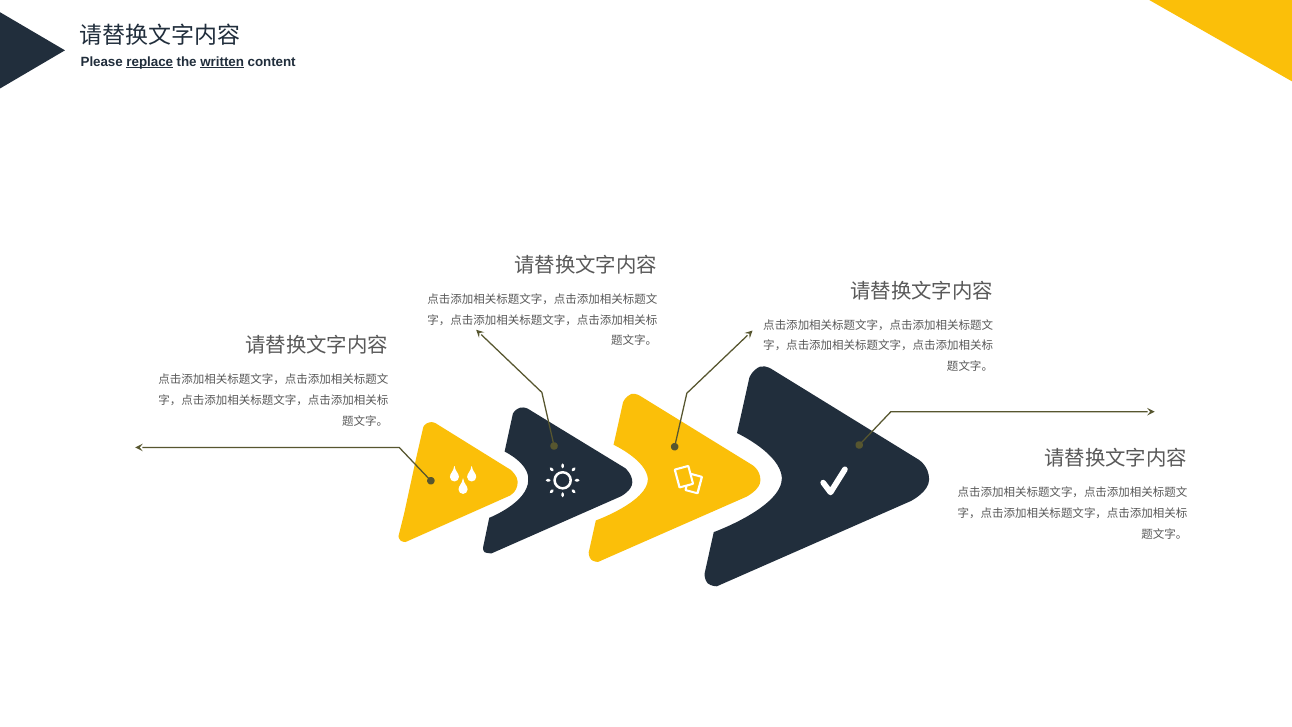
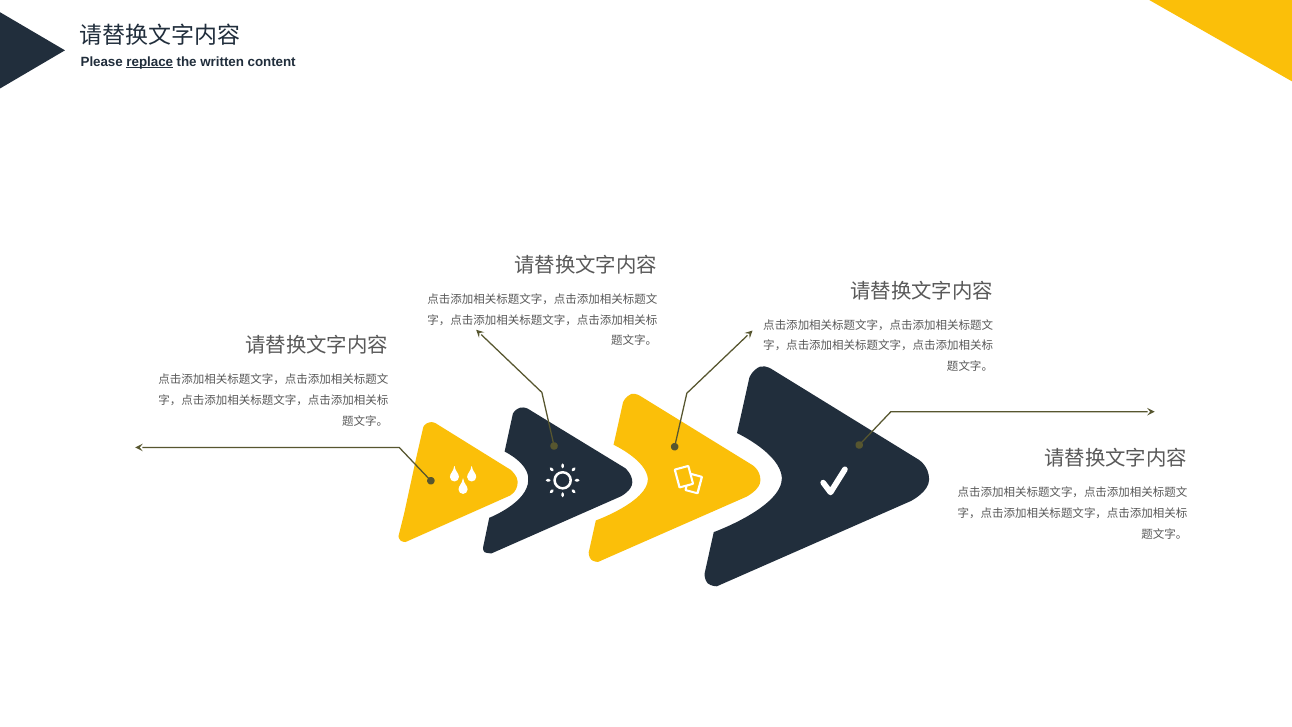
written underline: present -> none
